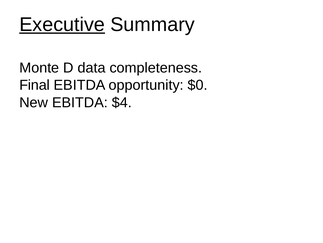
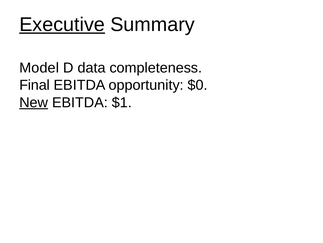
Monte: Monte -> Model
New underline: none -> present
$4: $4 -> $1
